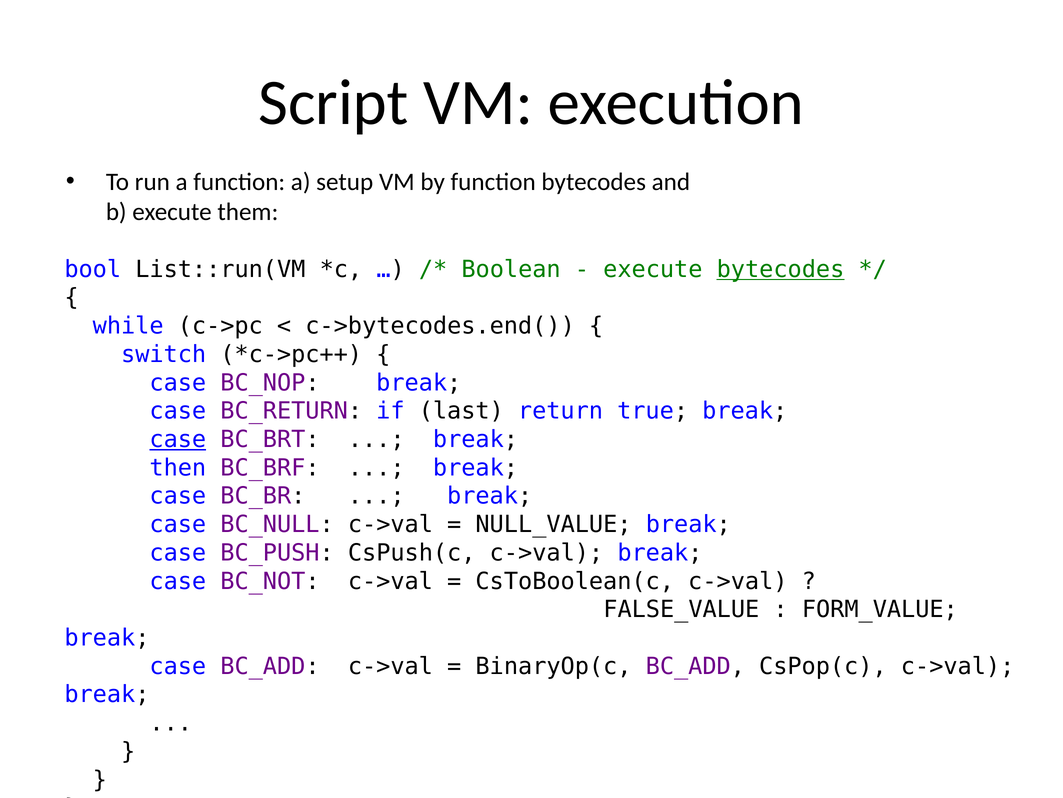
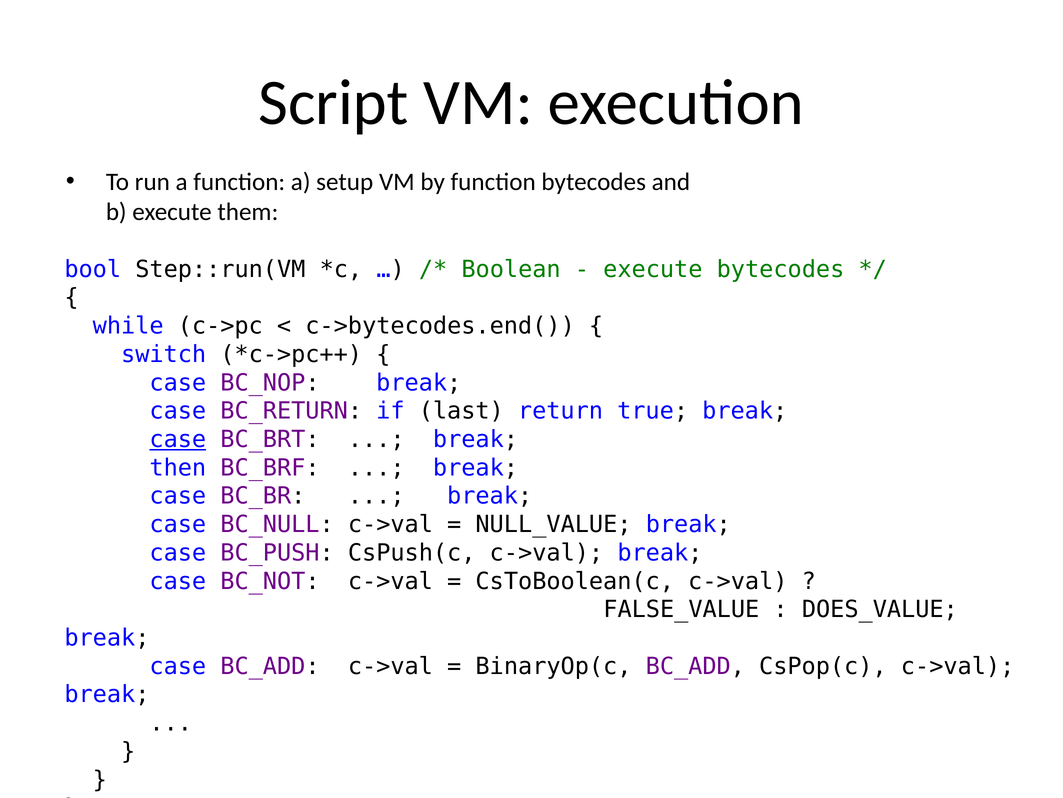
List::run(VM: List::run(VM -> Step::run(VM
bytecodes at (781, 269) underline: present -> none
FORM_VALUE: FORM_VALUE -> DOES_VALUE
